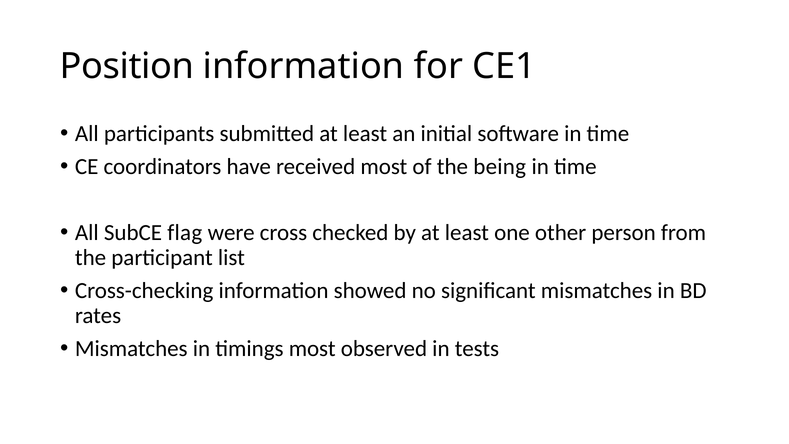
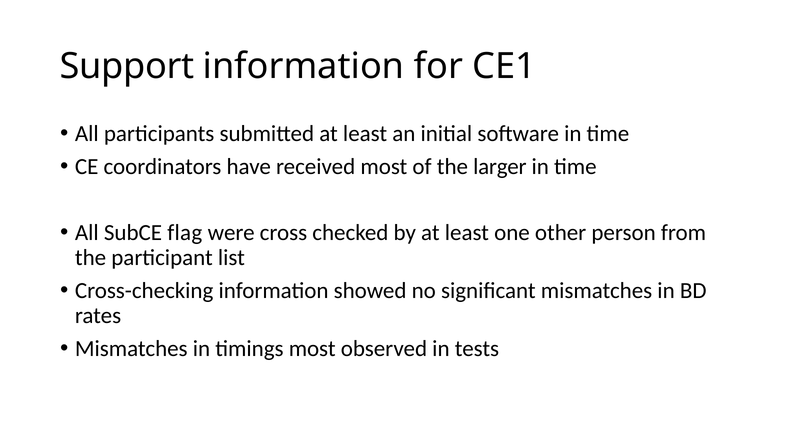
Position: Position -> Support
being: being -> larger
